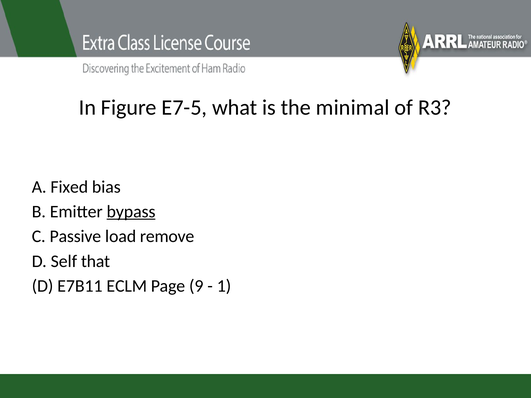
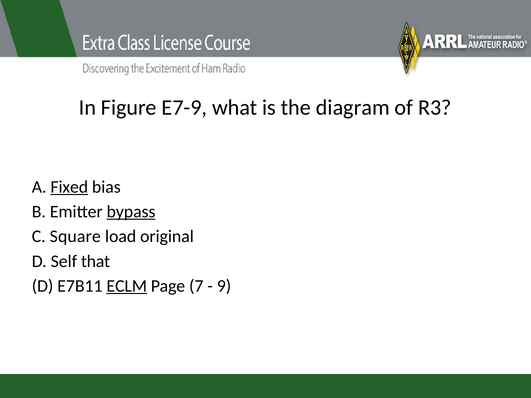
E7-5: E7-5 -> E7-9
minimal: minimal -> diagram
Fixed underline: none -> present
Passive: Passive -> Square
remove: remove -> original
ECLM underline: none -> present
9: 9 -> 7
1: 1 -> 9
